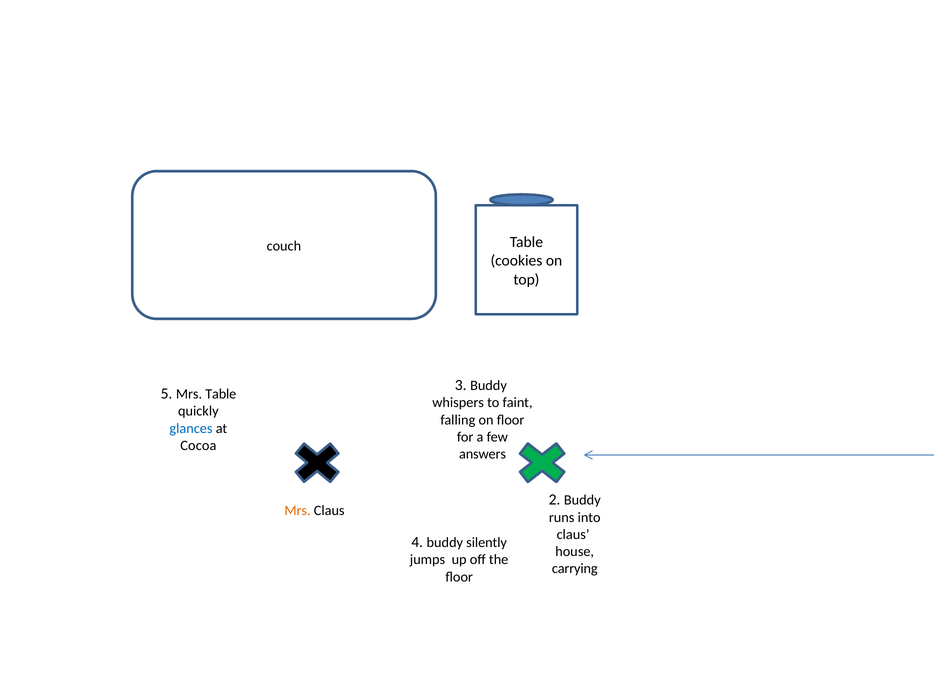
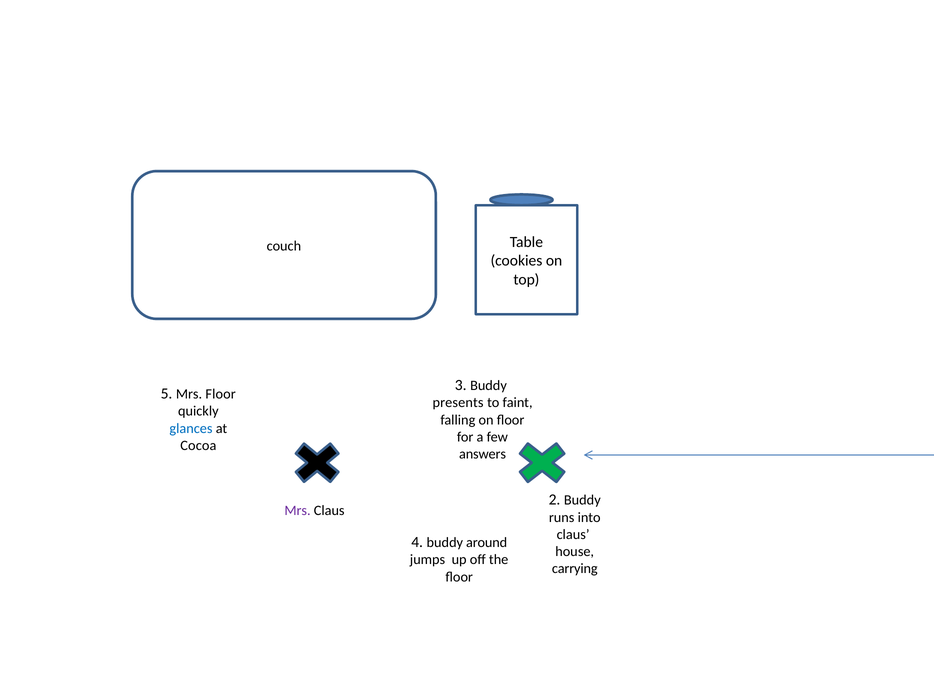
Mrs Table: Table -> Floor
whispers: whispers -> presents
Mrs at (298, 511) colour: orange -> purple
silently: silently -> around
